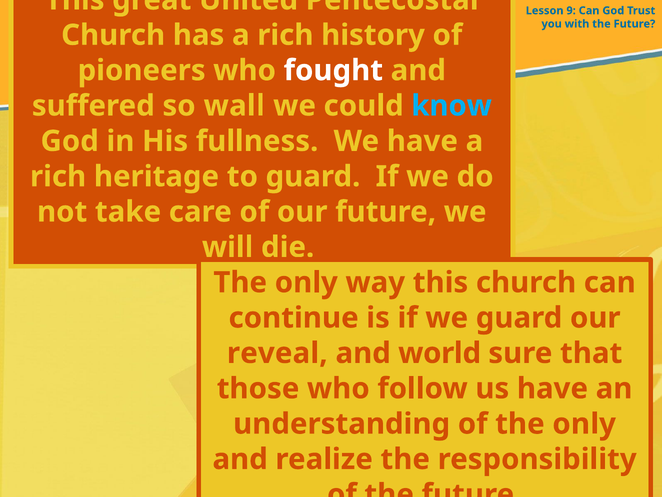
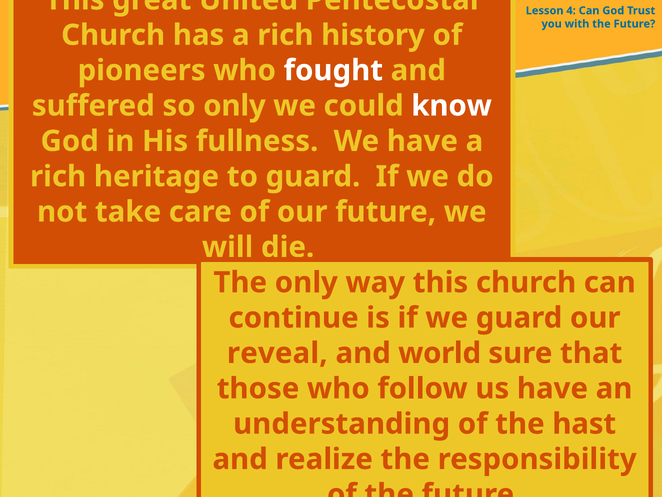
9: 9 -> 4
so wall: wall -> only
know colour: light blue -> white
of the only: only -> hast
